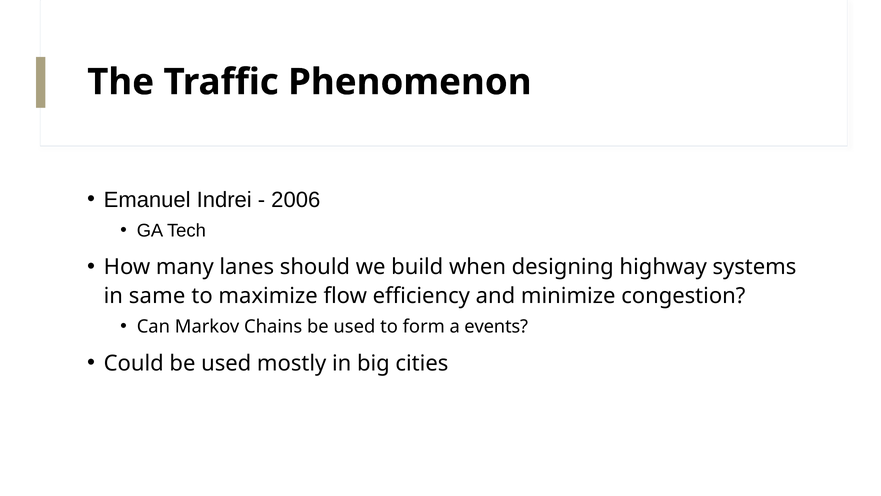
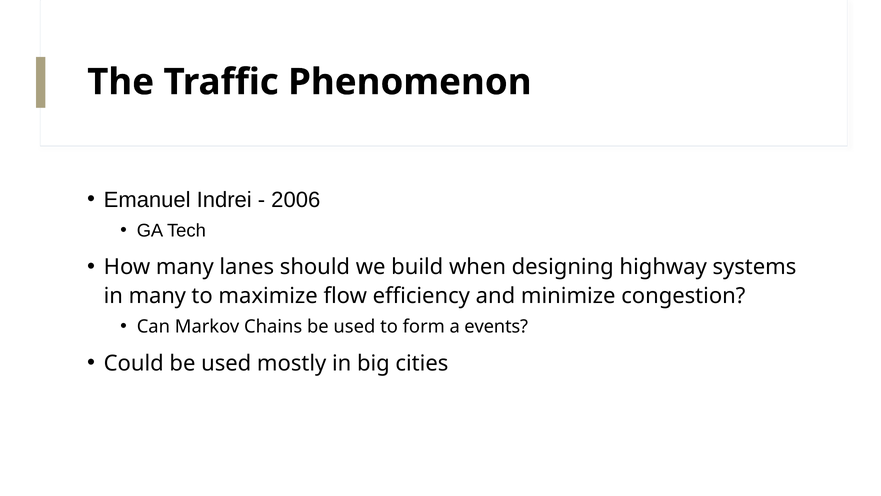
in same: same -> many
